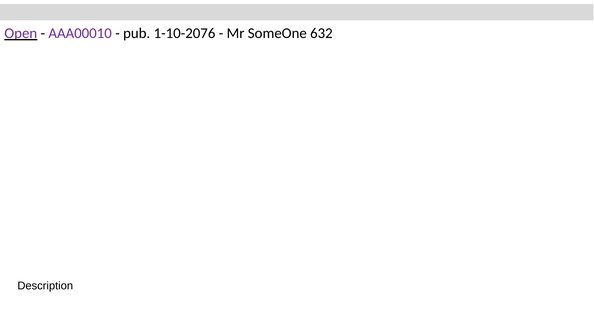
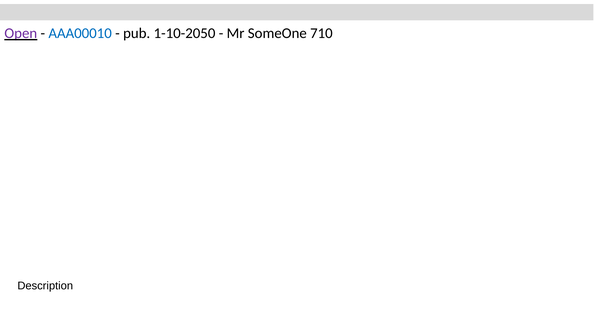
AAA00010 colour: purple -> blue
1-10-2076: 1-10-2076 -> 1-10-2050
632: 632 -> 710
